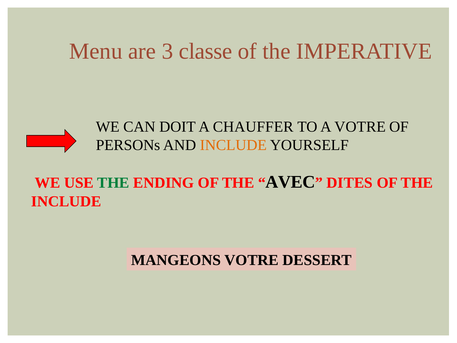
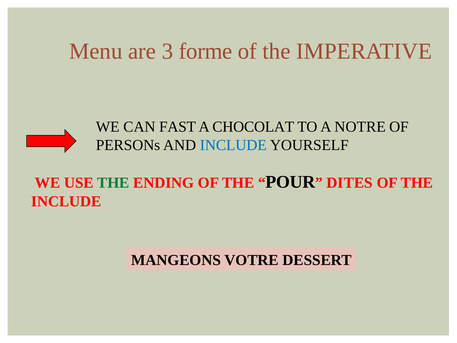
classe: classe -> forme
DOIT: DOIT -> FAST
CHAUFFER: CHAUFFER -> CHOCOLAT
A VOTRE: VOTRE -> NOTRE
INCLUDE at (233, 145) colour: orange -> blue
AVEC: AVEC -> POUR
